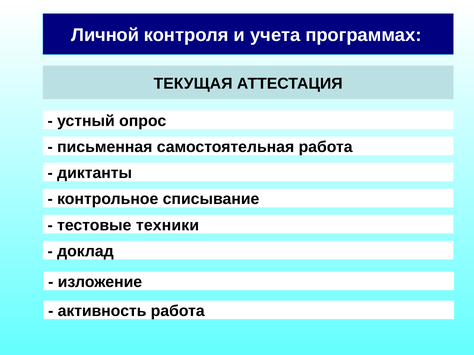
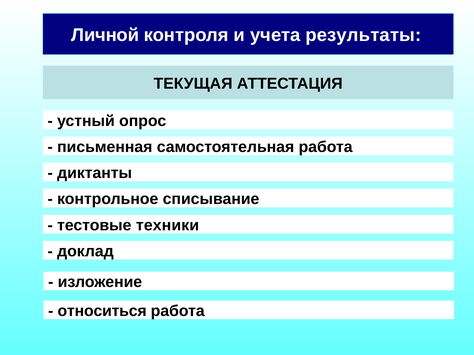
программах: программах -> результаты
активность: активность -> относиться
